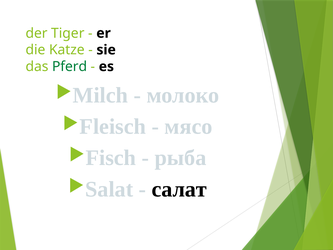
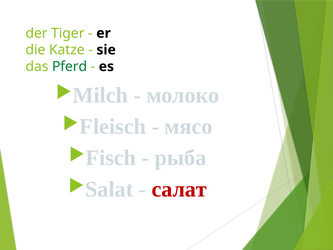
салат colour: black -> red
